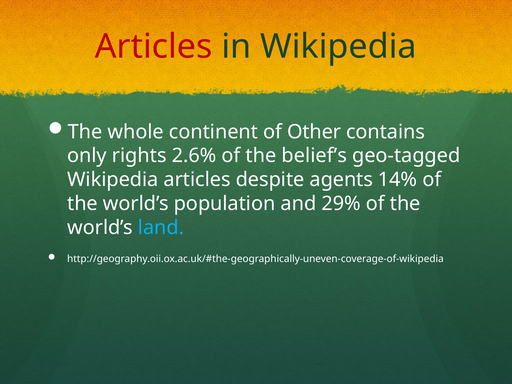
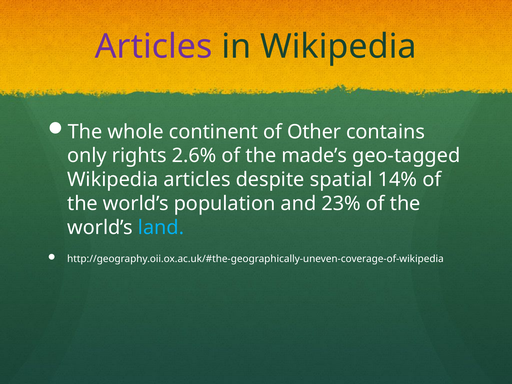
Articles at (154, 47) colour: red -> purple
belief’s: belief’s -> made’s
agents: agents -> spatial
29%: 29% -> 23%
